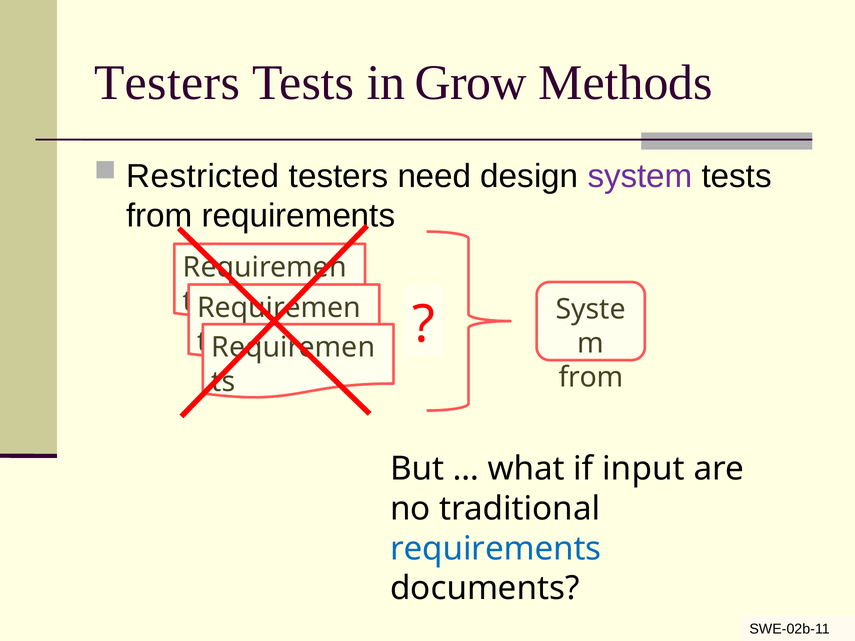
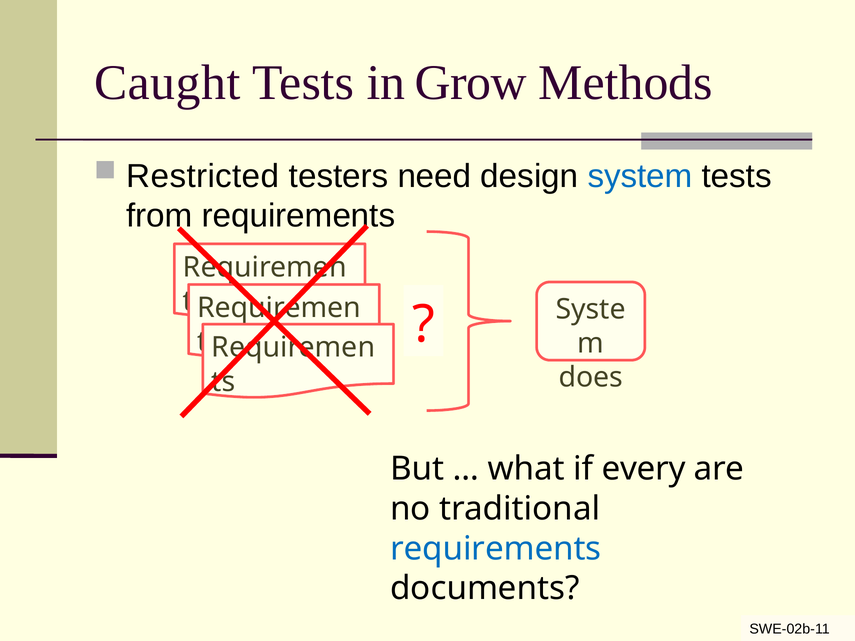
Testers at (167, 83): Testers -> Caught
system colour: purple -> blue
from at (591, 378): from -> does
input: input -> every
